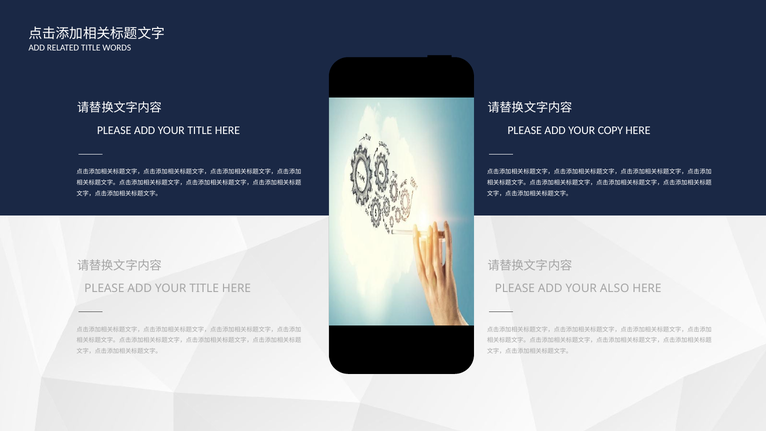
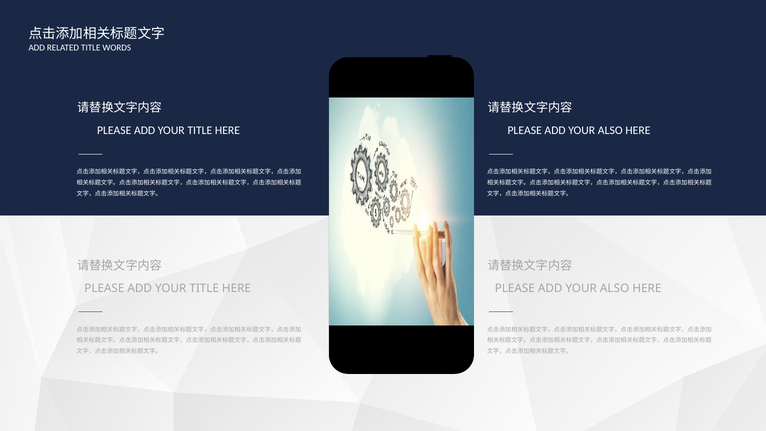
COPY at (610, 131): COPY -> ALSO
